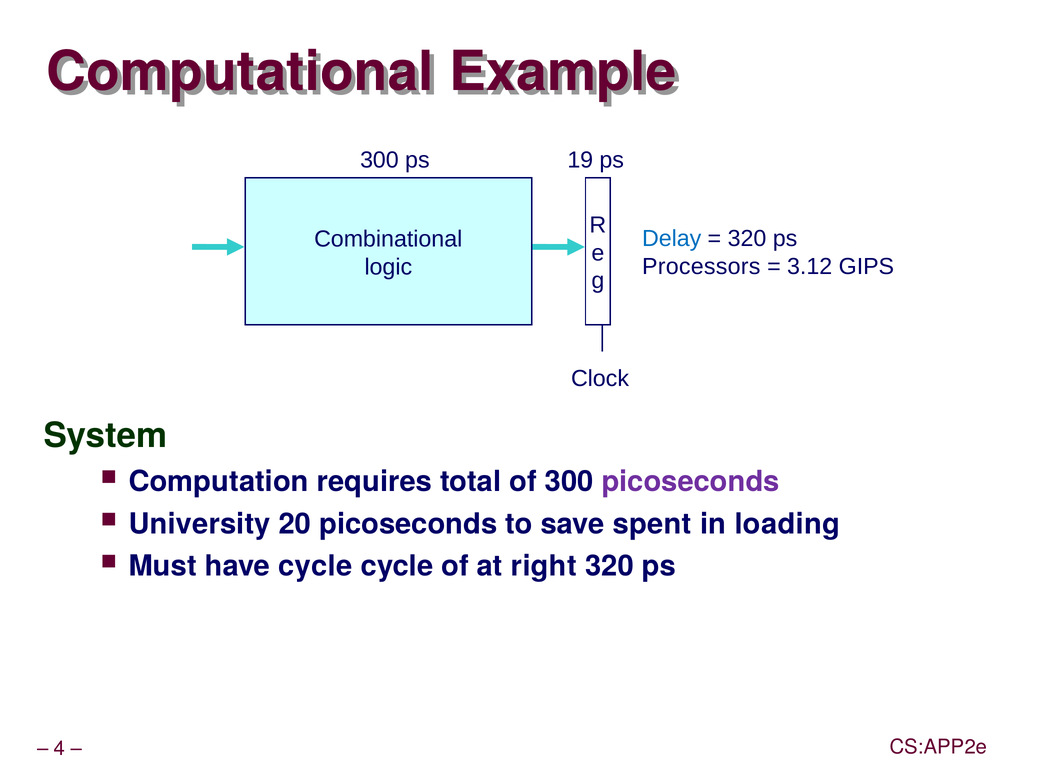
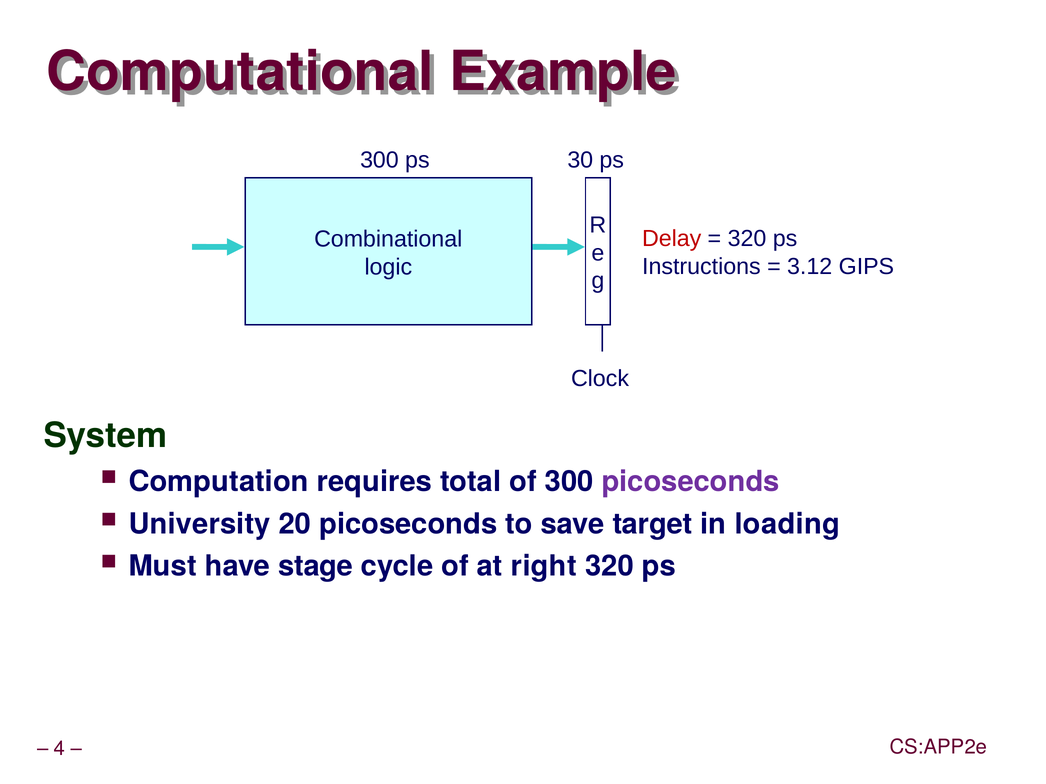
19: 19 -> 30
Delay colour: blue -> red
Processors: Processors -> Instructions
spent: spent -> target
have cycle: cycle -> stage
